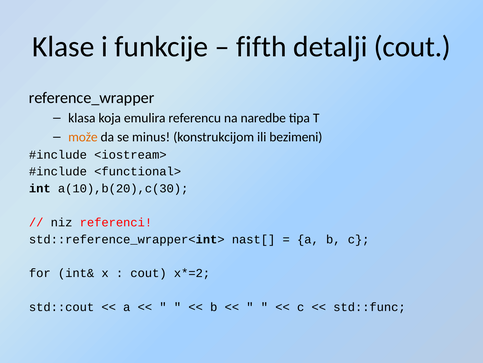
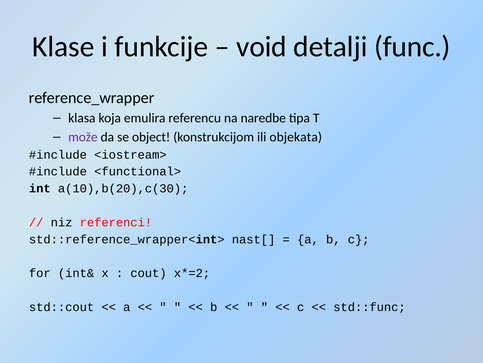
fifth: fifth -> void
detalji cout: cout -> func
može colour: orange -> purple
minus: minus -> object
bezimeni: bezimeni -> objekata
